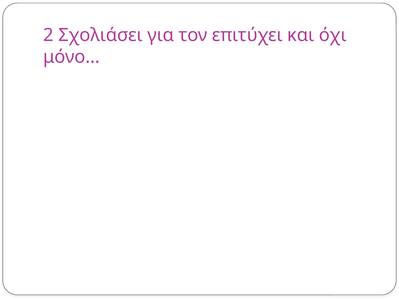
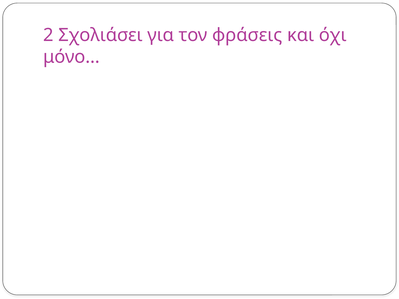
επιτύχει: επιτύχει -> φράσεις
